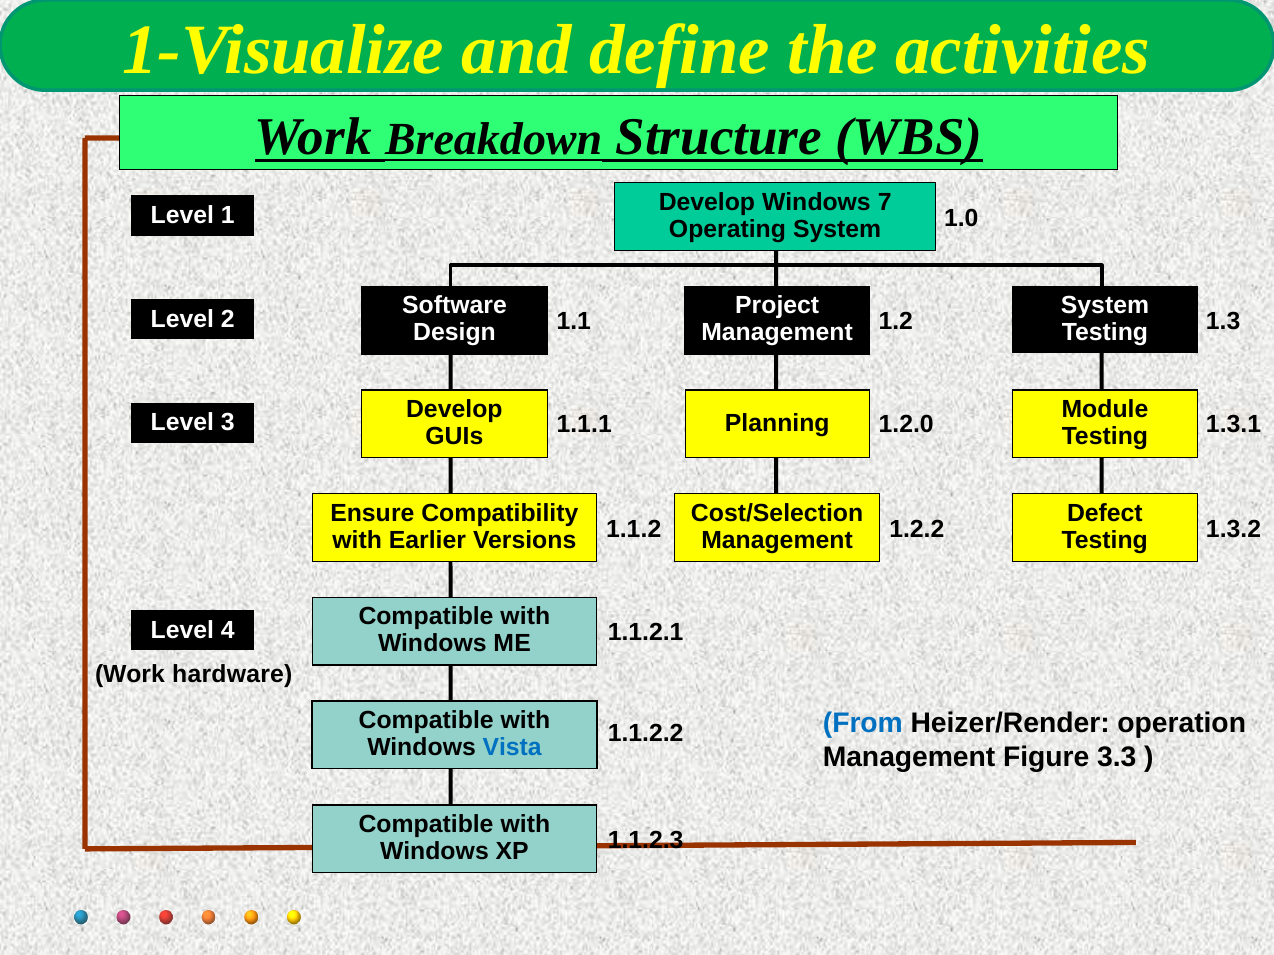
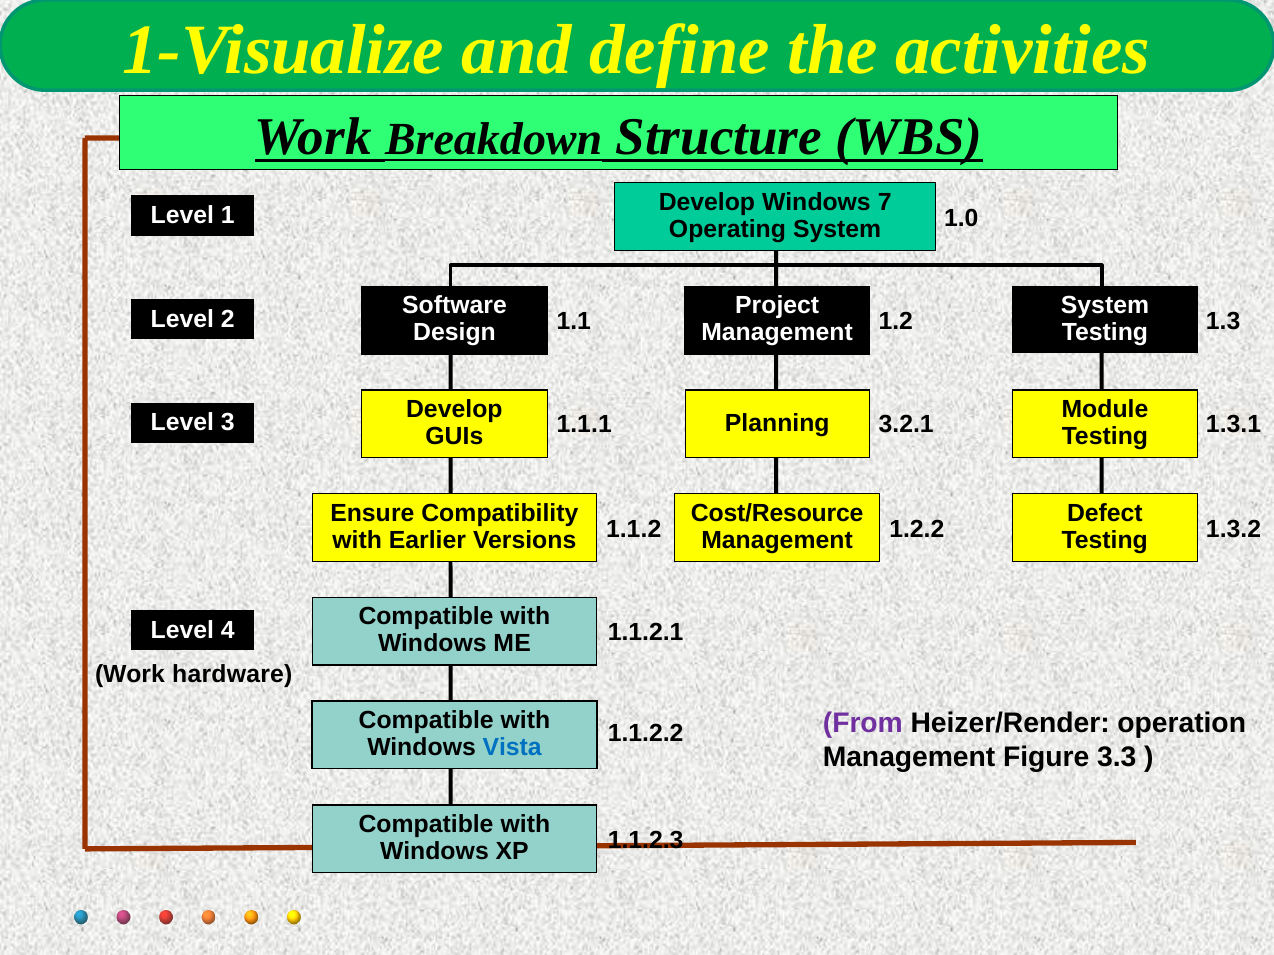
1.2.0: 1.2.0 -> 3.2.1
Cost/Selection: Cost/Selection -> Cost/Resource
From colour: blue -> purple
